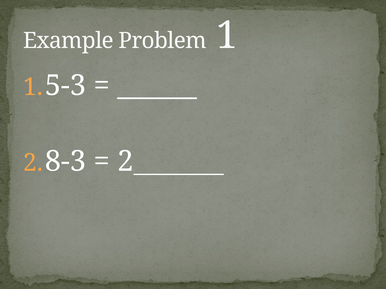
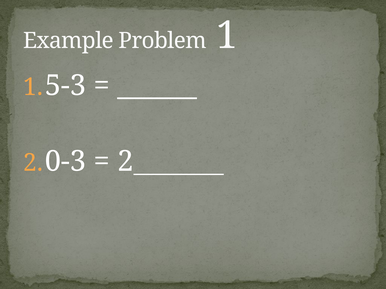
8-3: 8-3 -> 0-3
